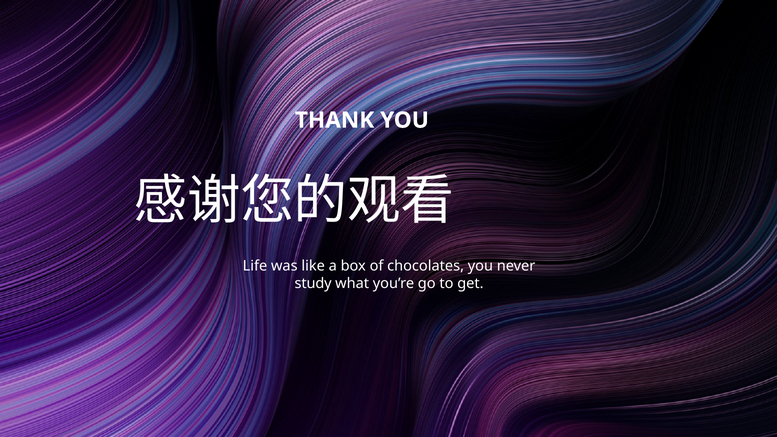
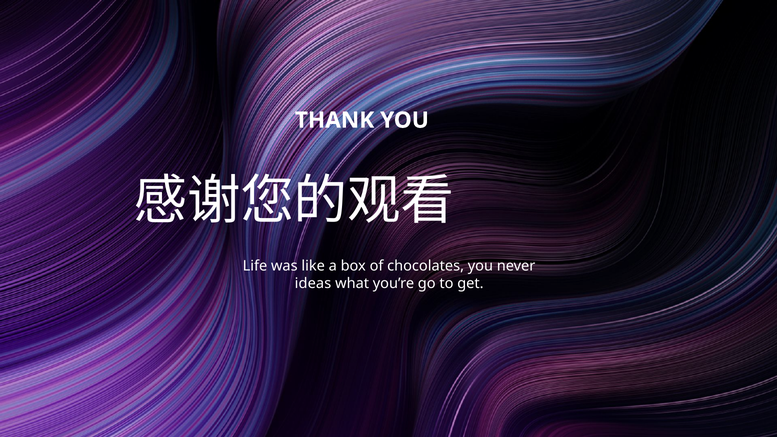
study: study -> ideas
